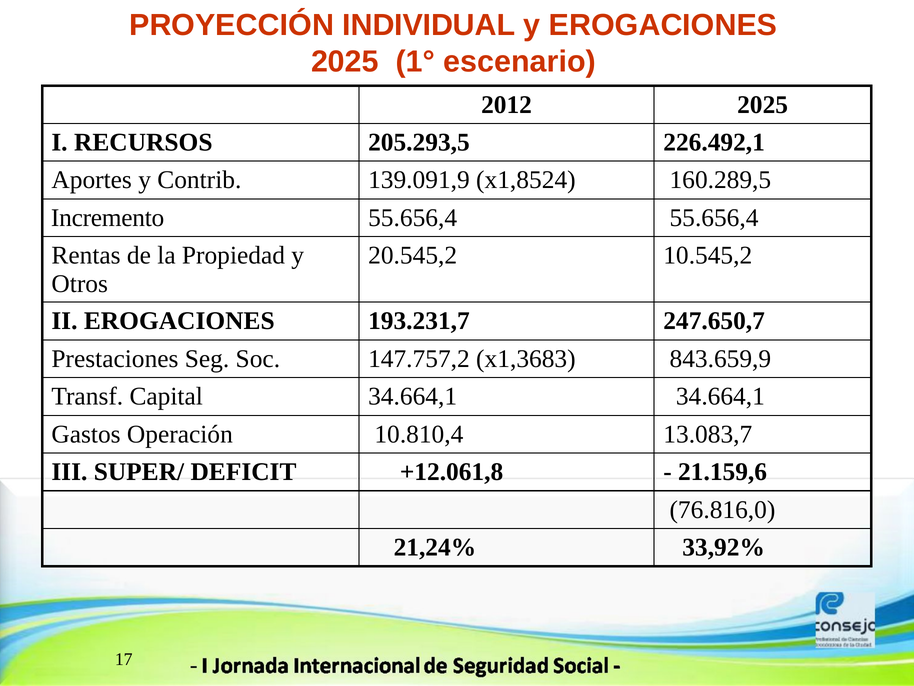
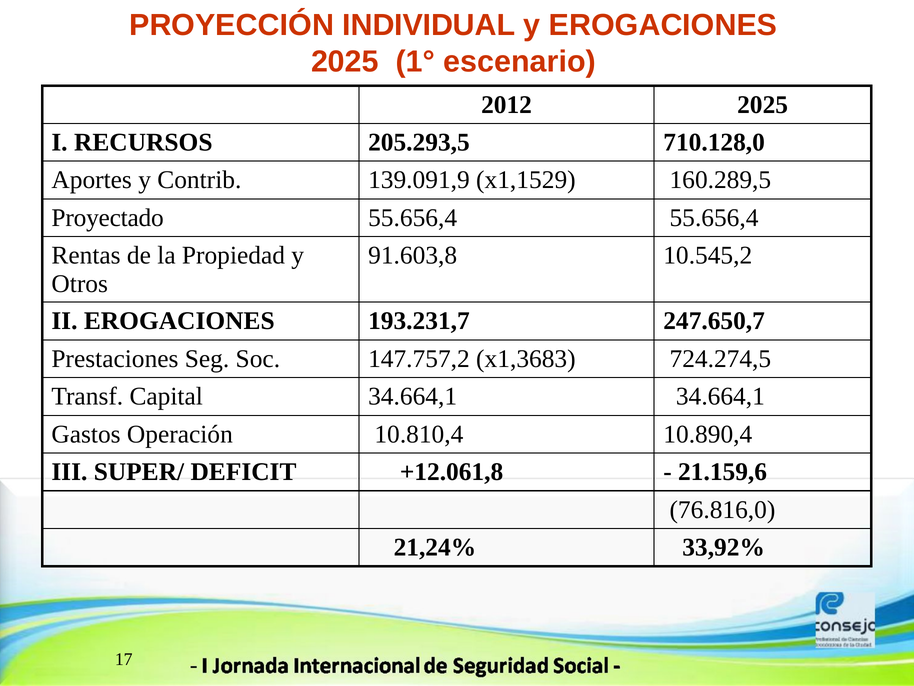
226.492,1: 226.492,1 -> 710.128,0
x1,8524: x1,8524 -> x1,1529
Incremento: Incremento -> Proyectado
20.545,2: 20.545,2 -> 91.603,8
843.659,9: 843.659,9 -> 724.274,5
13.083,7: 13.083,7 -> 10.890,4
